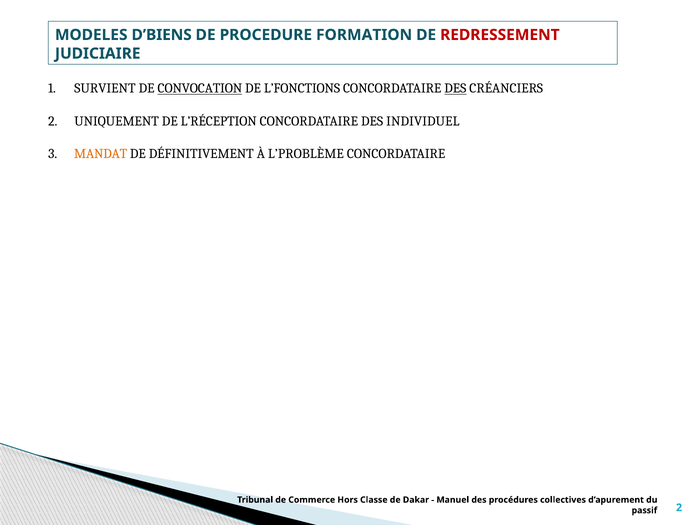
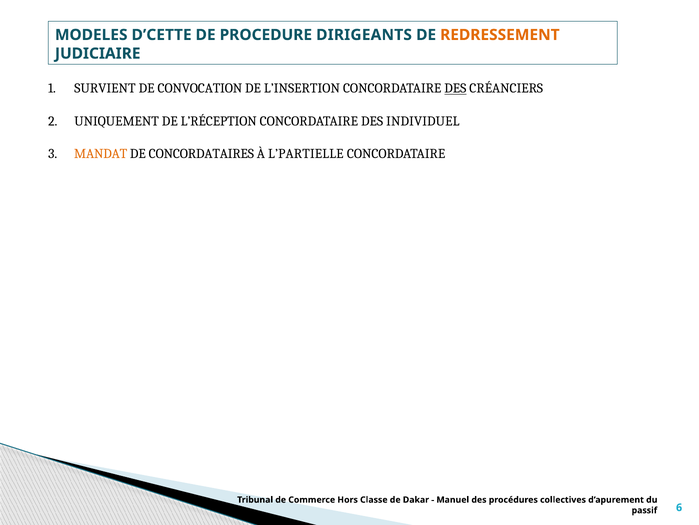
D’BIENS: D’BIENS -> D’CETTE
FORMATION: FORMATION -> DIRIGEANTS
REDRESSEMENT colour: red -> orange
CONVOCATION underline: present -> none
L’FONCTIONS: L’FONCTIONS -> L’INSERTION
DÉFINITIVEMENT: DÉFINITIVEMENT -> CONCORDATAIRES
L’PROBLÈME: L’PROBLÈME -> L’PARTIELLE
passif 2: 2 -> 6
